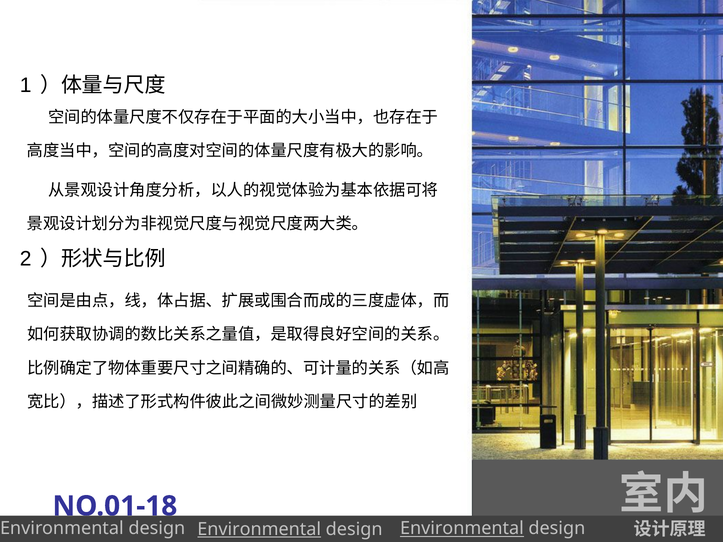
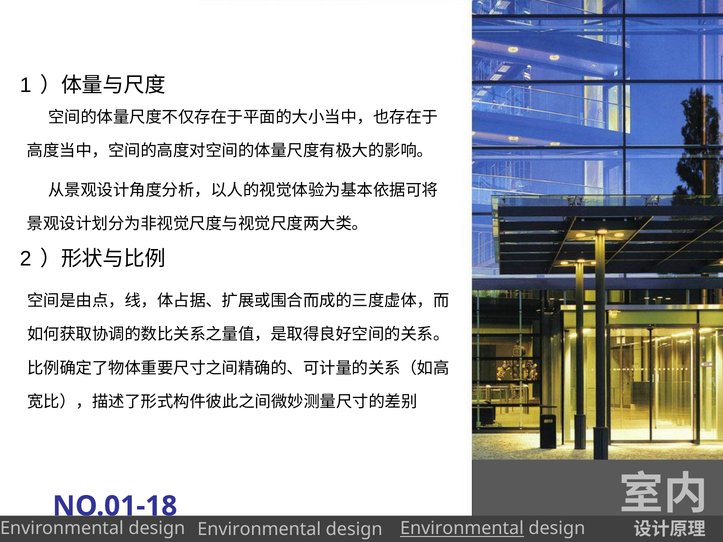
Environmental at (259, 530) underline: present -> none
